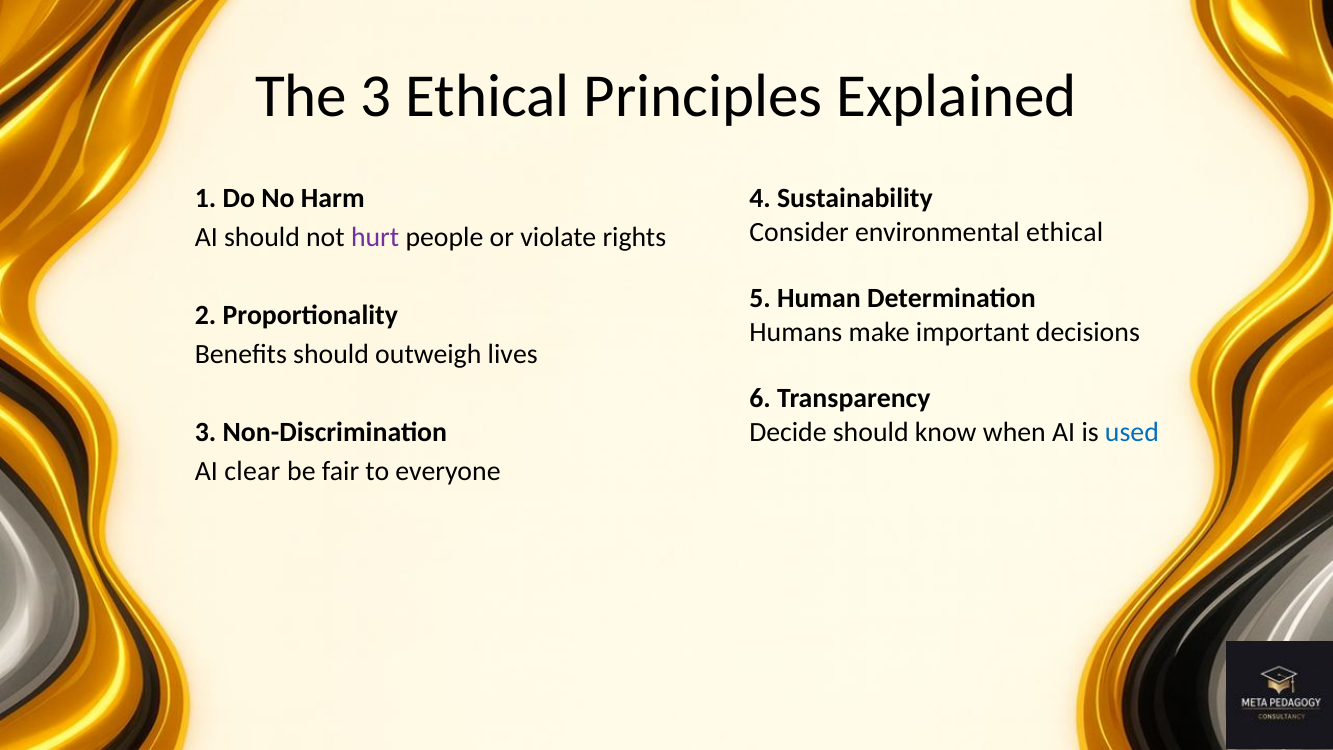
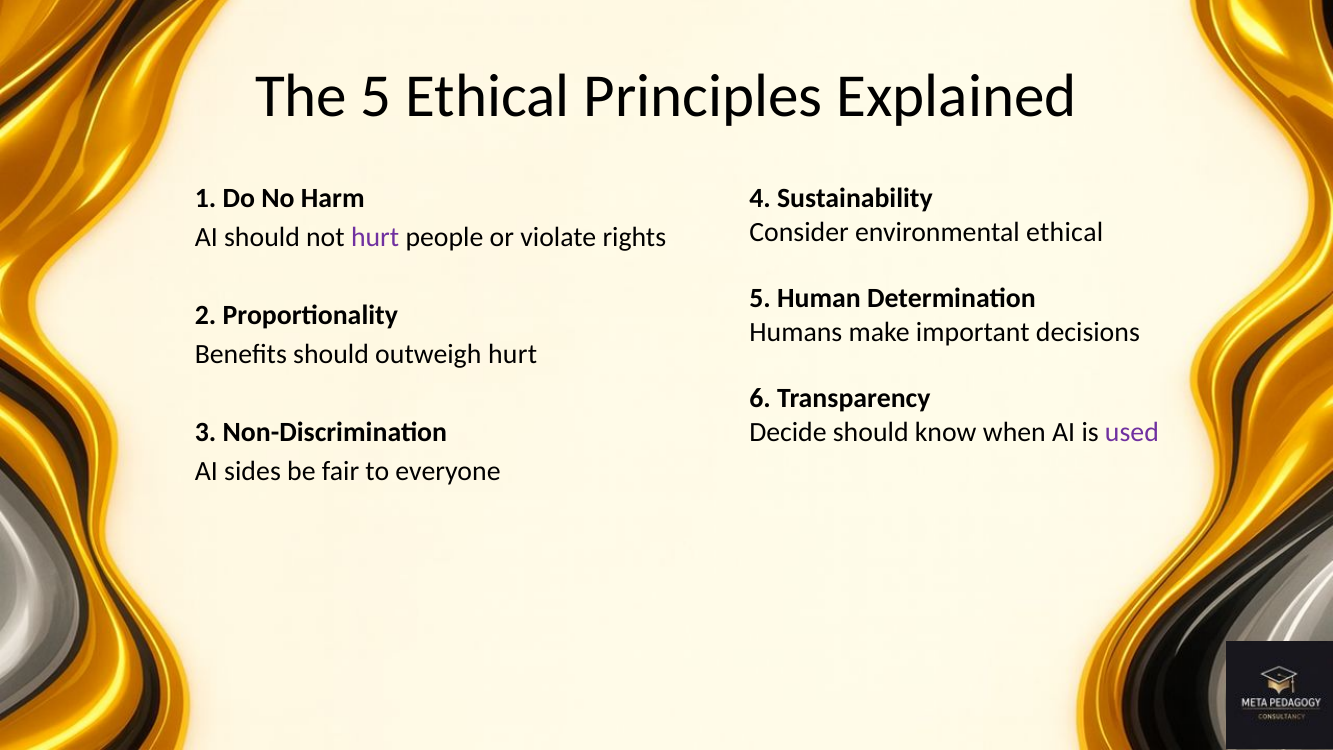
The 3: 3 -> 5
outweigh lives: lives -> hurt
used colour: blue -> purple
clear: clear -> sides
